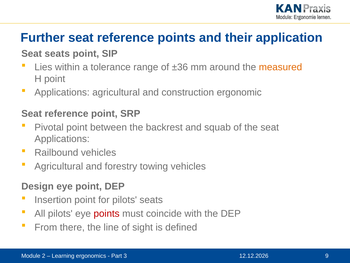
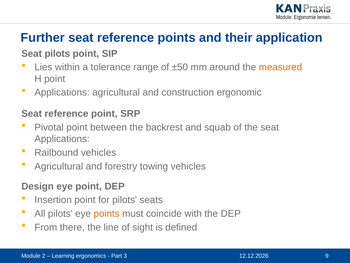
Seat seats: seats -> pilots
±36: ±36 -> ±50
points at (107, 213) colour: red -> orange
